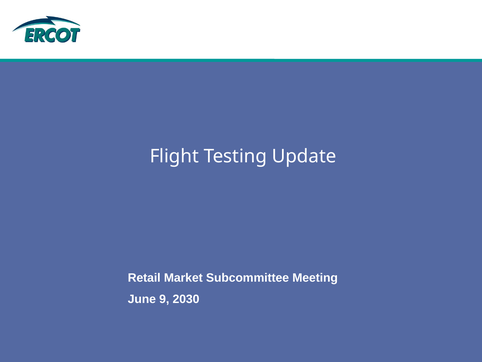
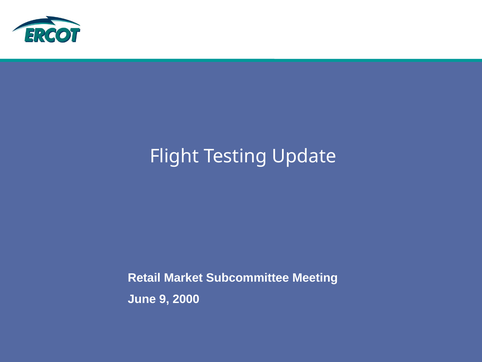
2030: 2030 -> 2000
